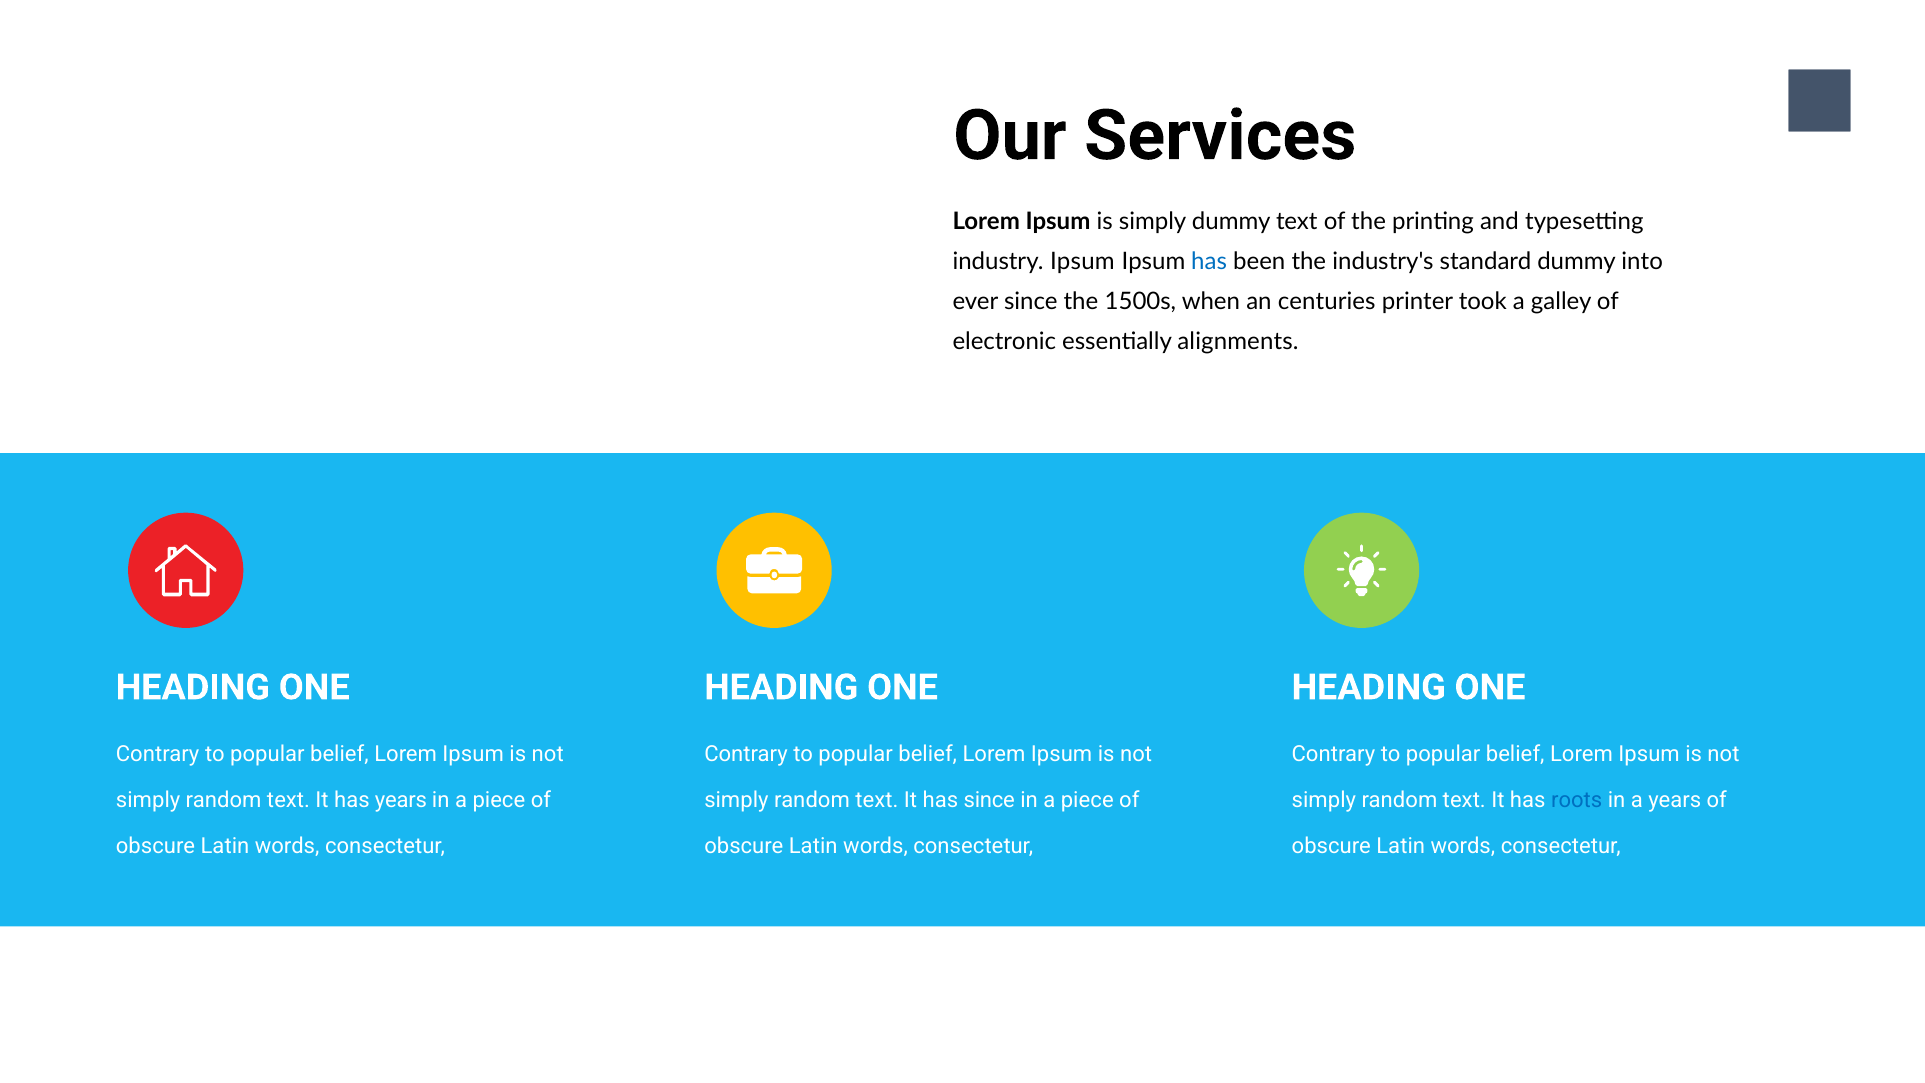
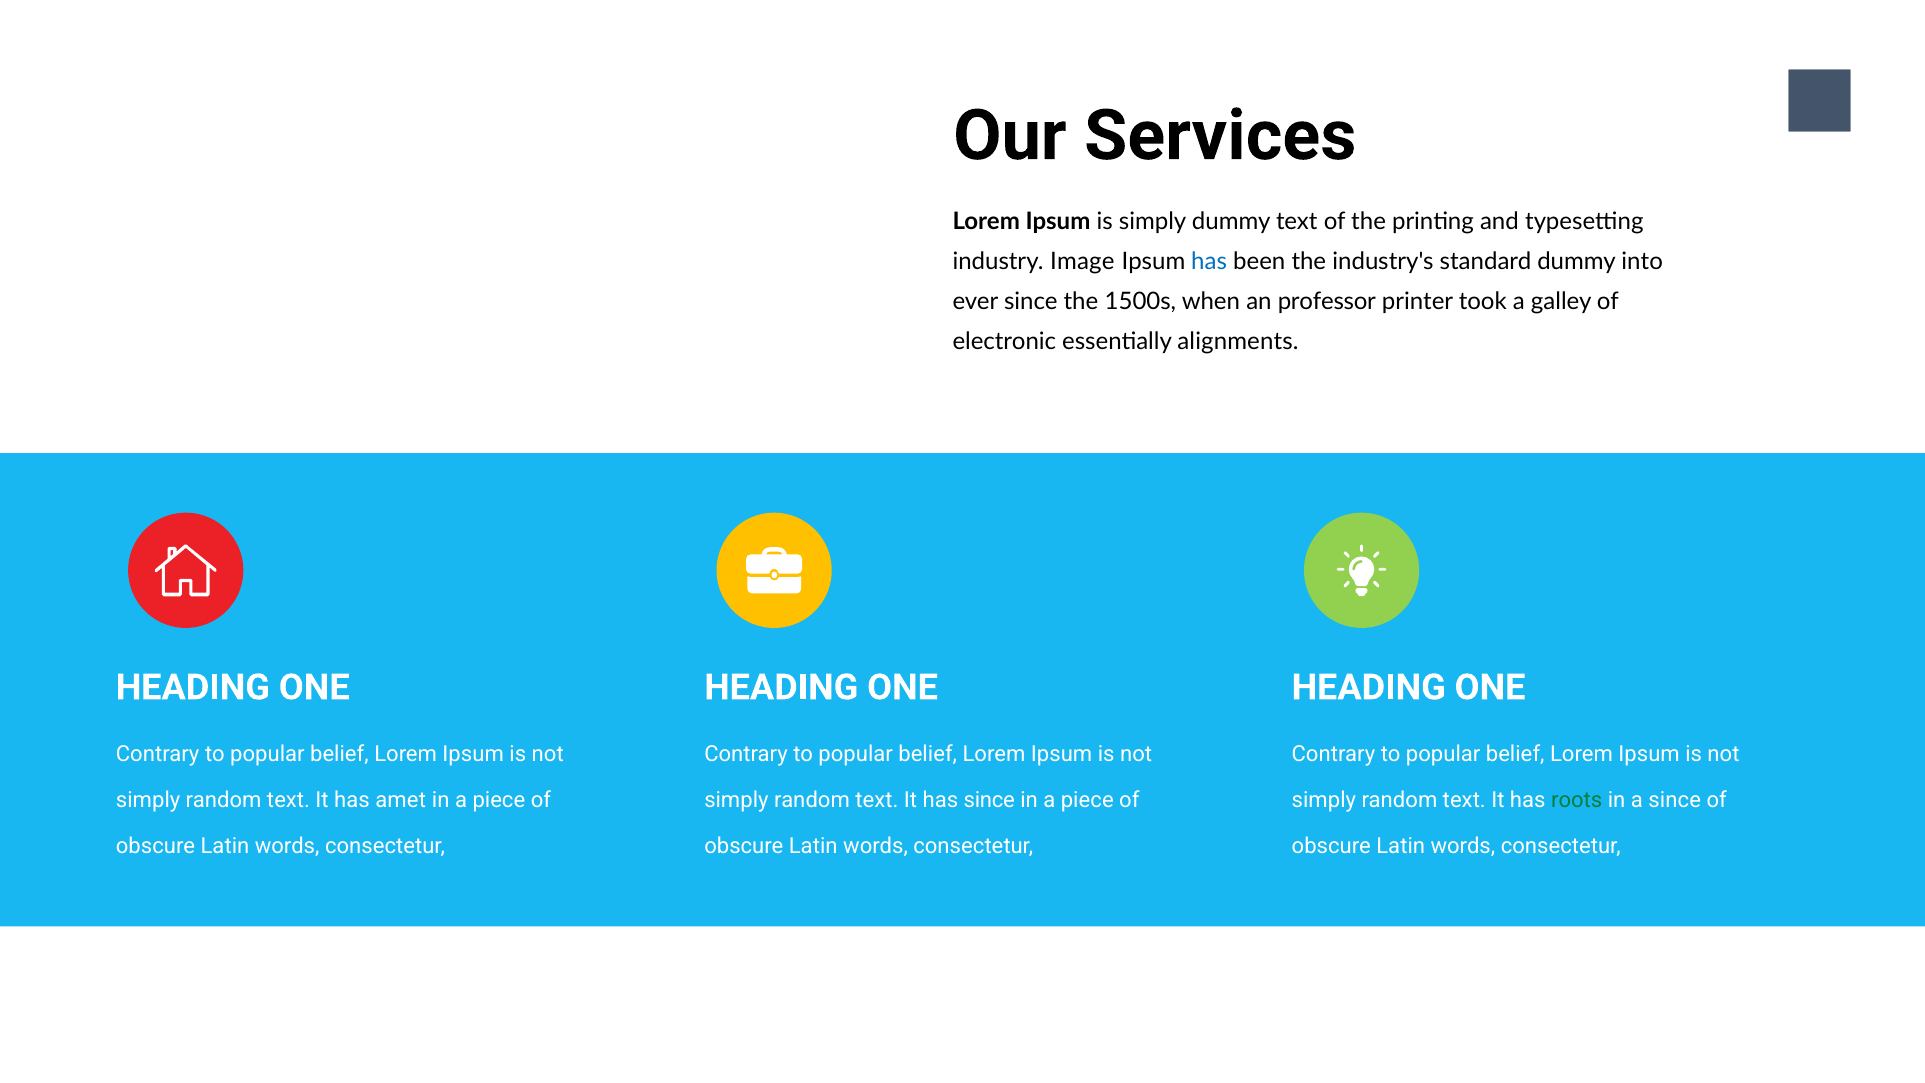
industry Ipsum: Ipsum -> Image
centuries: centuries -> professor
has years: years -> amet
roots colour: blue -> green
a years: years -> since
